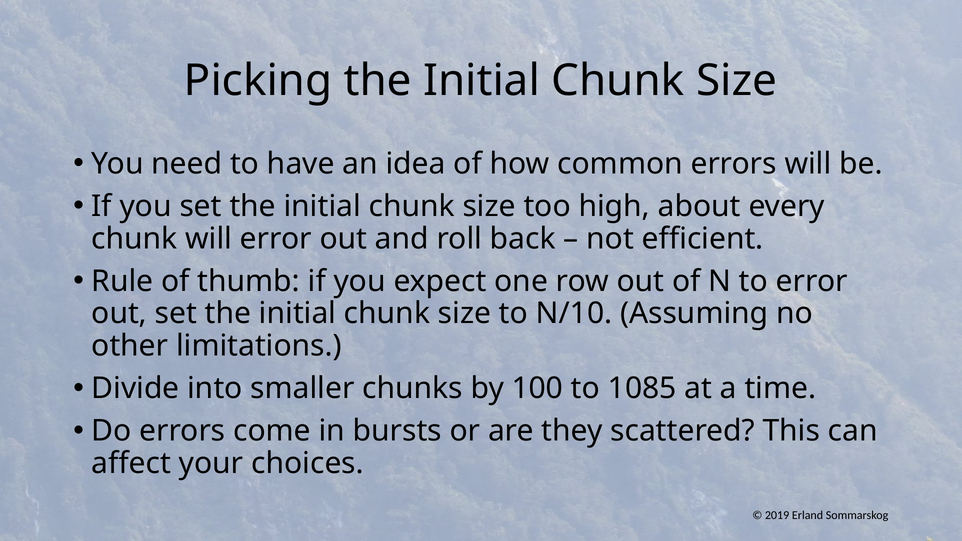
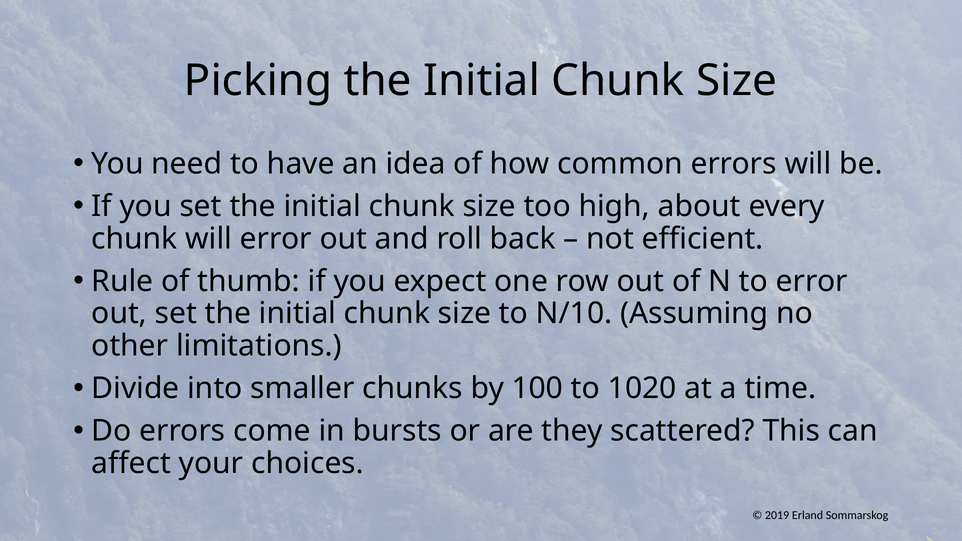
1085: 1085 -> 1020
